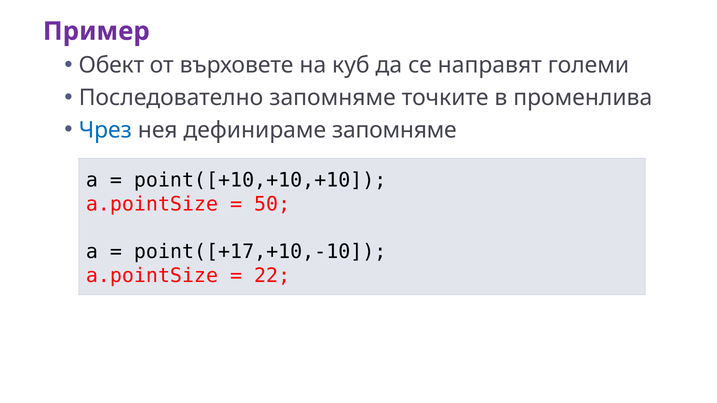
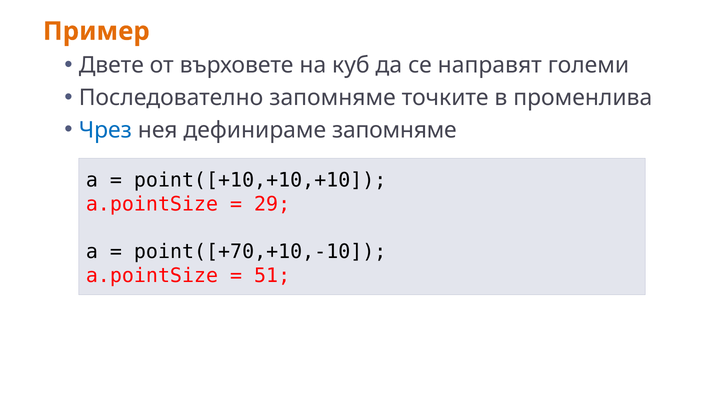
Пример colour: purple -> orange
Обект: Обект -> Двете
50: 50 -> 29
point([+17,+10,-10: point([+17,+10,-10 -> point([+70,+10,-10
22: 22 -> 51
